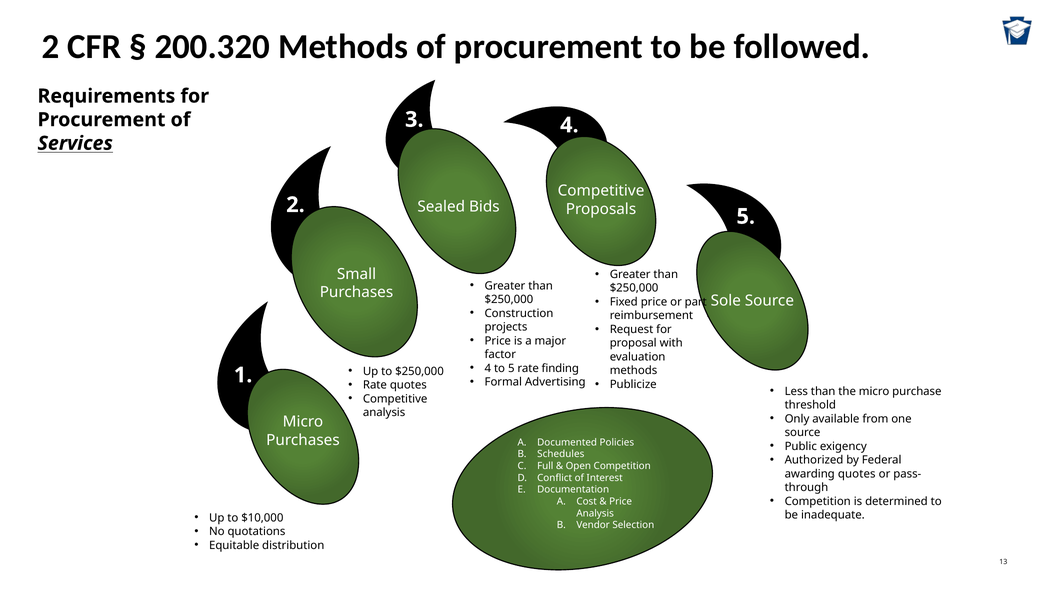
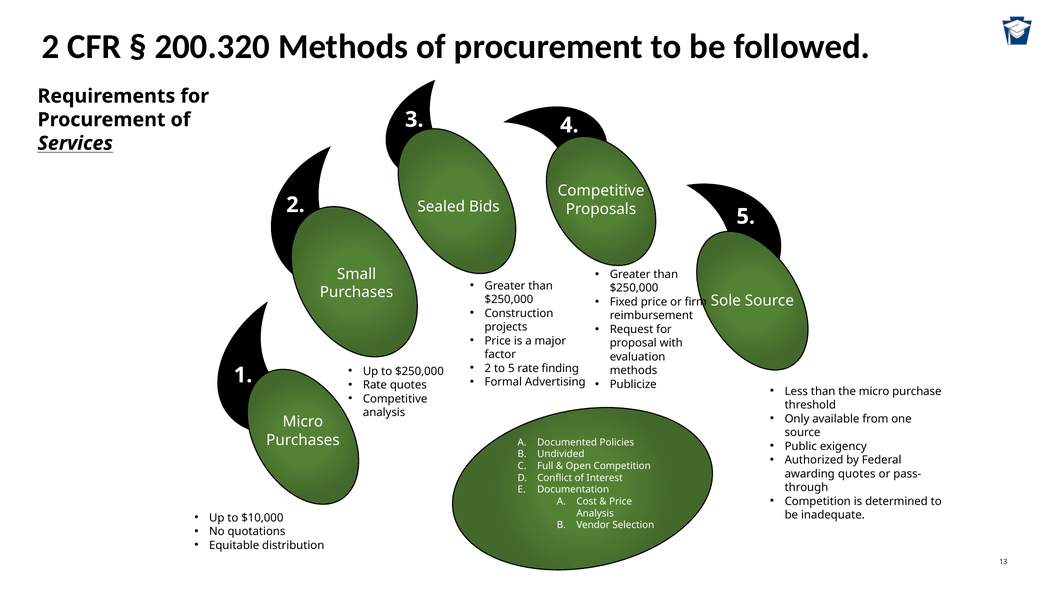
part: part -> firm
4 at (488, 368): 4 -> 2
Schedules: Schedules -> Undivided
